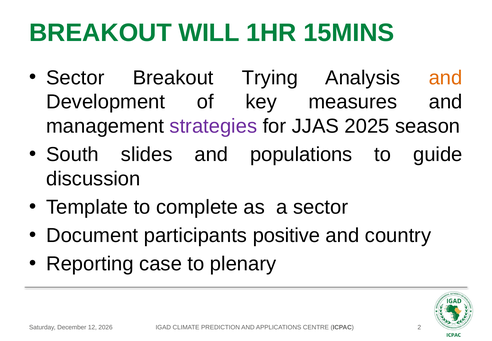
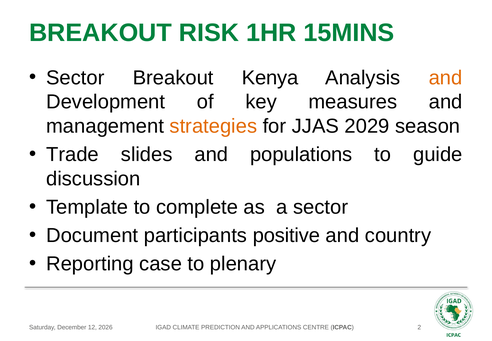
WILL: WILL -> RISK
Trying: Trying -> Kenya
strategies colour: purple -> orange
2025: 2025 -> 2029
South: South -> Trade
